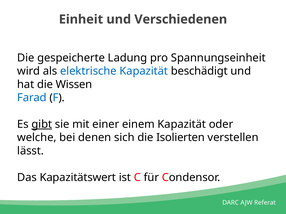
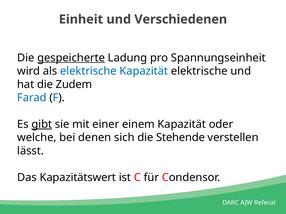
gespeicherte underline: none -> present
Kapazität beschädigt: beschädigt -> elektrische
Wissen: Wissen -> Zudem
Isolierten: Isolierten -> Stehende
